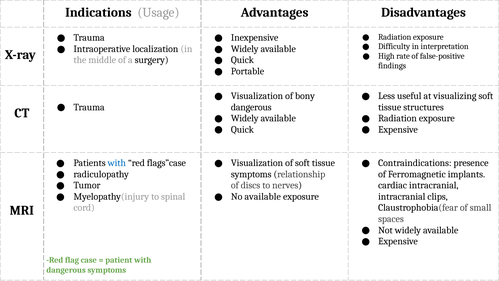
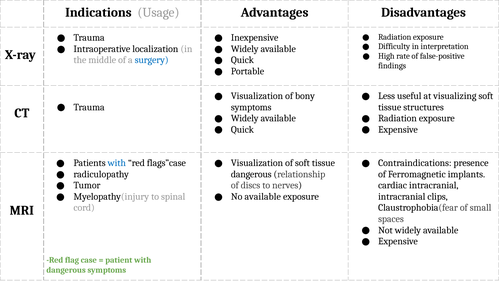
surgery colour: black -> blue
dangerous at (251, 107): dangerous -> symptoms
symptoms at (251, 174): symptoms -> dangerous
